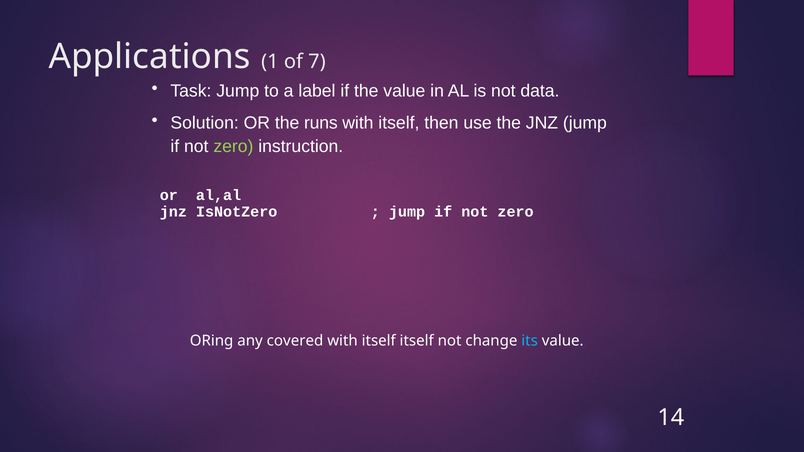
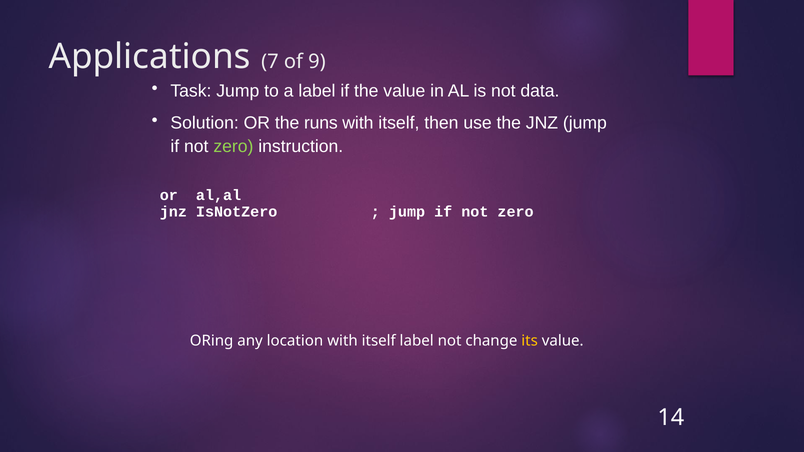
1: 1 -> 7
7: 7 -> 9
covered: covered -> location
itself itself: itself -> label
its colour: light blue -> yellow
